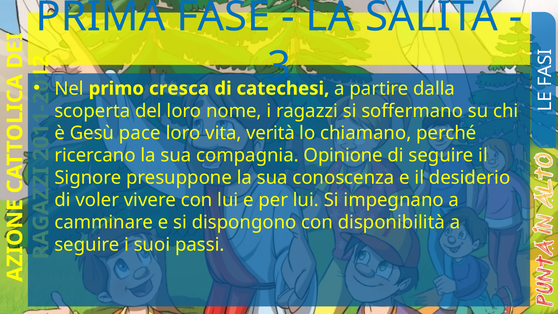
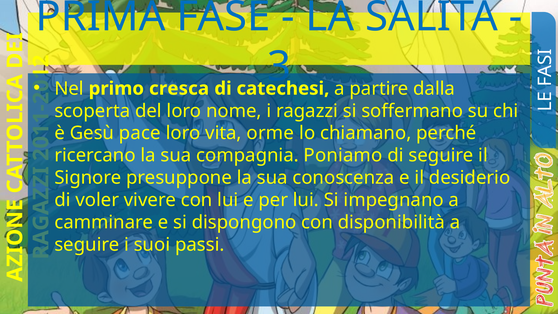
verità: verità -> orme
Opinione: Opinione -> Poniamo
